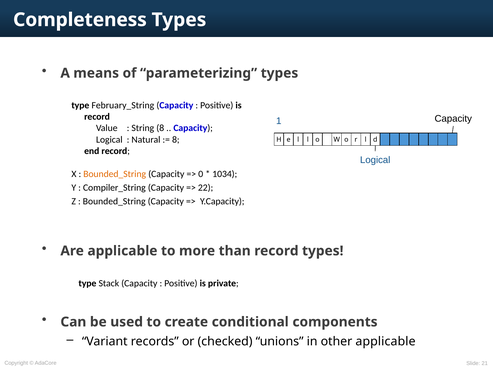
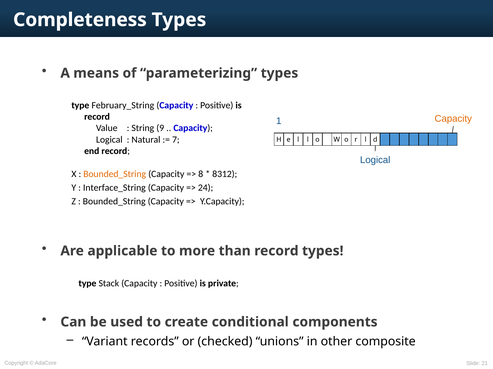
Capacity at (453, 119) colour: black -> orange
String 8: 8 -> 9
8 at (176, 140): 8 -> 7
0: 0 -> 8
1034: 1034 -> 8312
Compiler_String: Compiler_String -> Interface_String
22: 22 -> 24
other applicable: applicable -> composite
